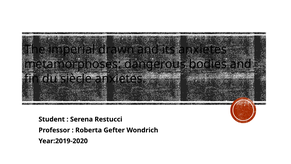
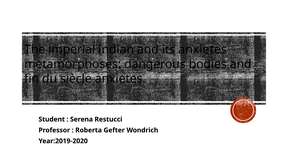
drawn: drawn -> indian
